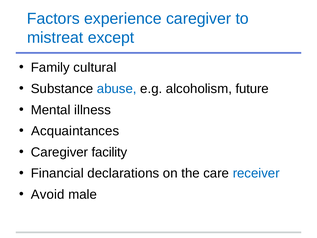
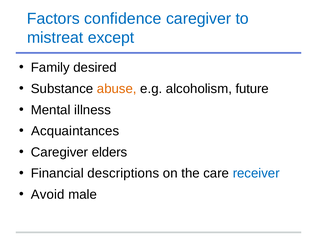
experience: experience -> confidence
cultural: cultural -> desired
abuse colour: blue -> orange
facility: facility -> elders
declarations: declarations -> descriptions
